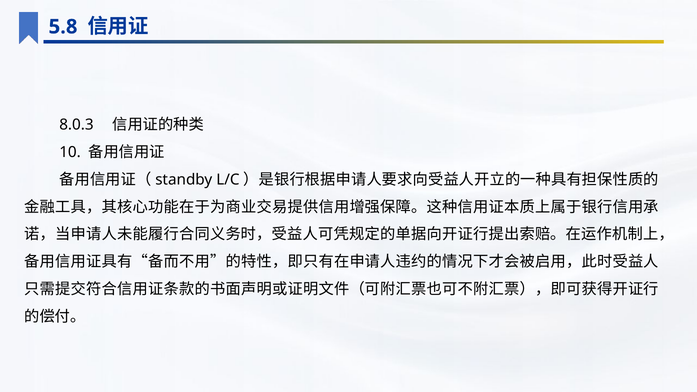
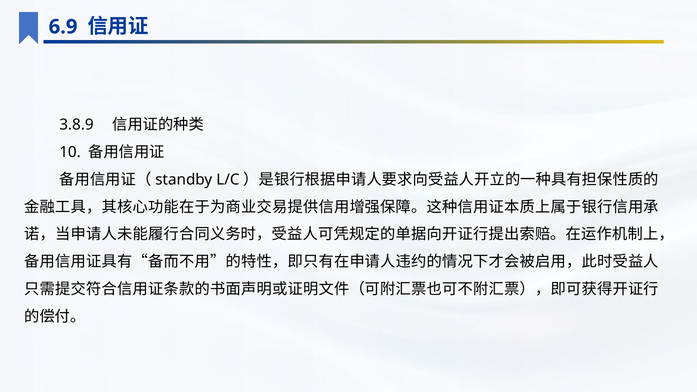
5.8: 5.8 -> 6.9
8.0.3: 8.0.3 -> 3.8.9
